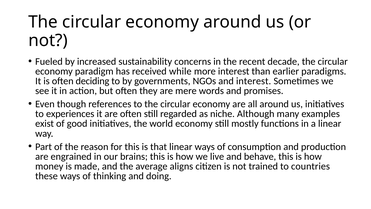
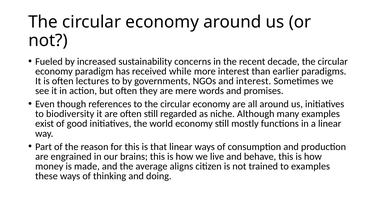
deciding: deciding -> lectures
experiences: experiences -> biodiversity
to countries: countries -> examples
